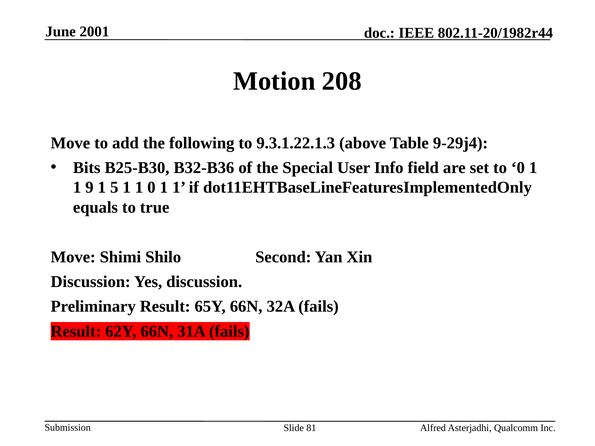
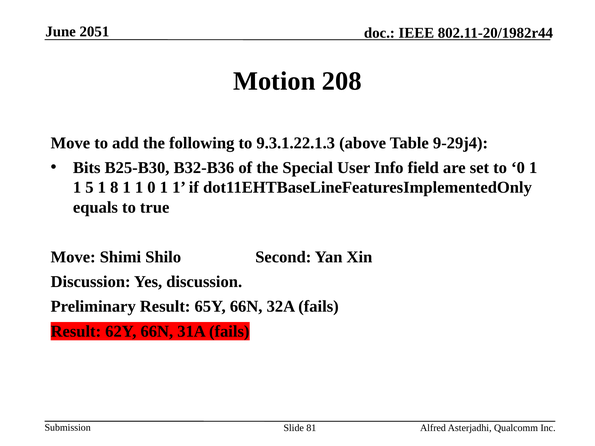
2001: 2001 -> 2051
9: 9 -> 5
5: 5 -> 8
